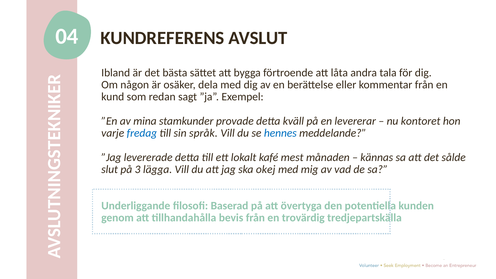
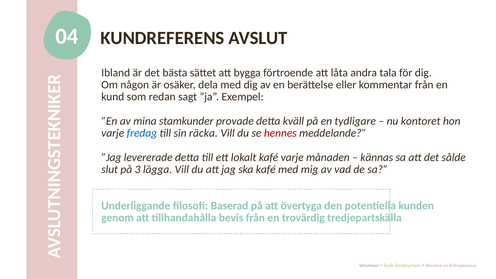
levererar: levererar -> tydligare
språk: språk -> räcka
hennes colour: blue -> red
kafé mest: mest -> varje
ska okej: okej -> kafé
